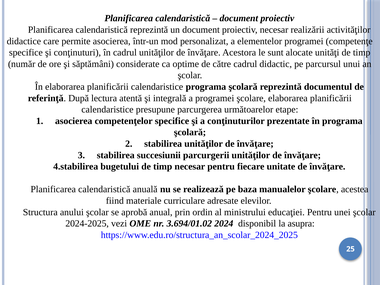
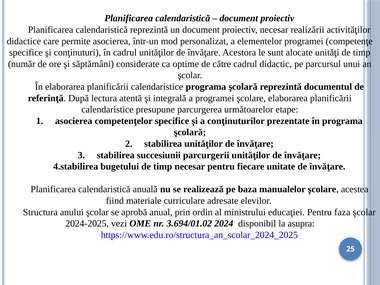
unei: unei -> faza
